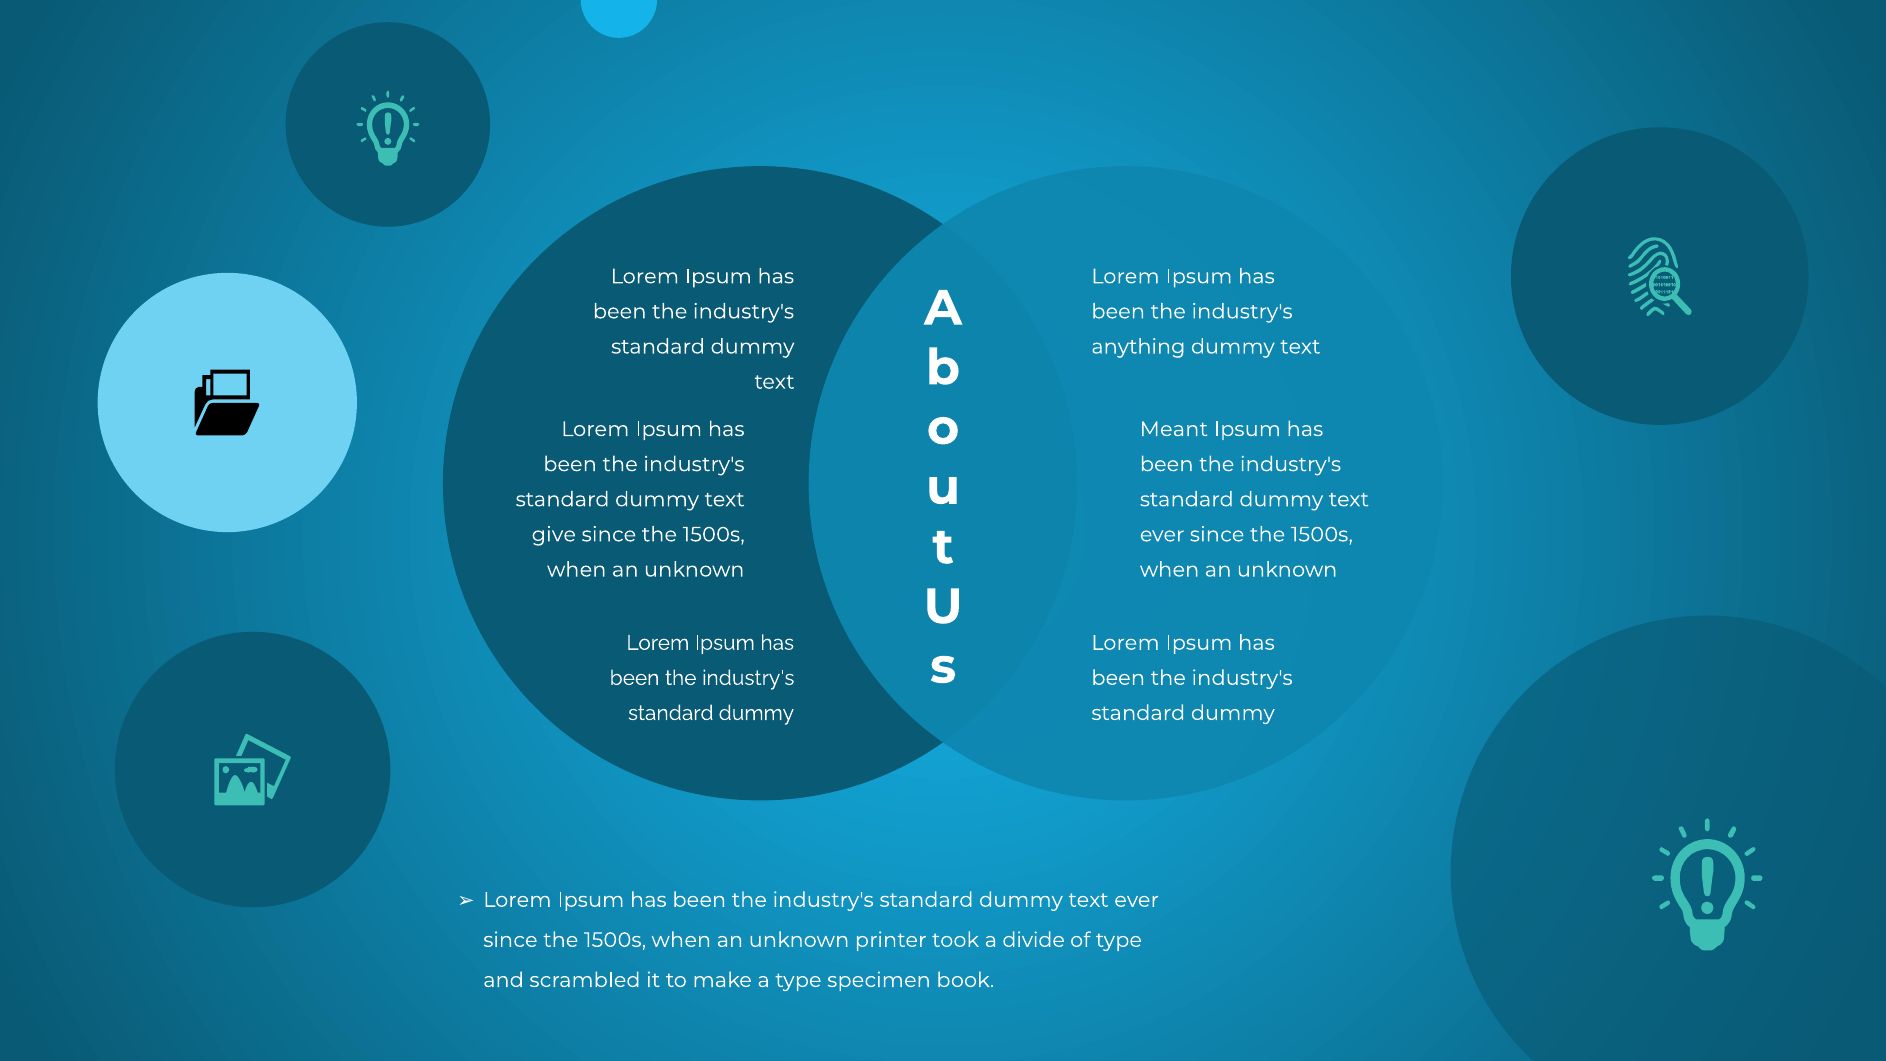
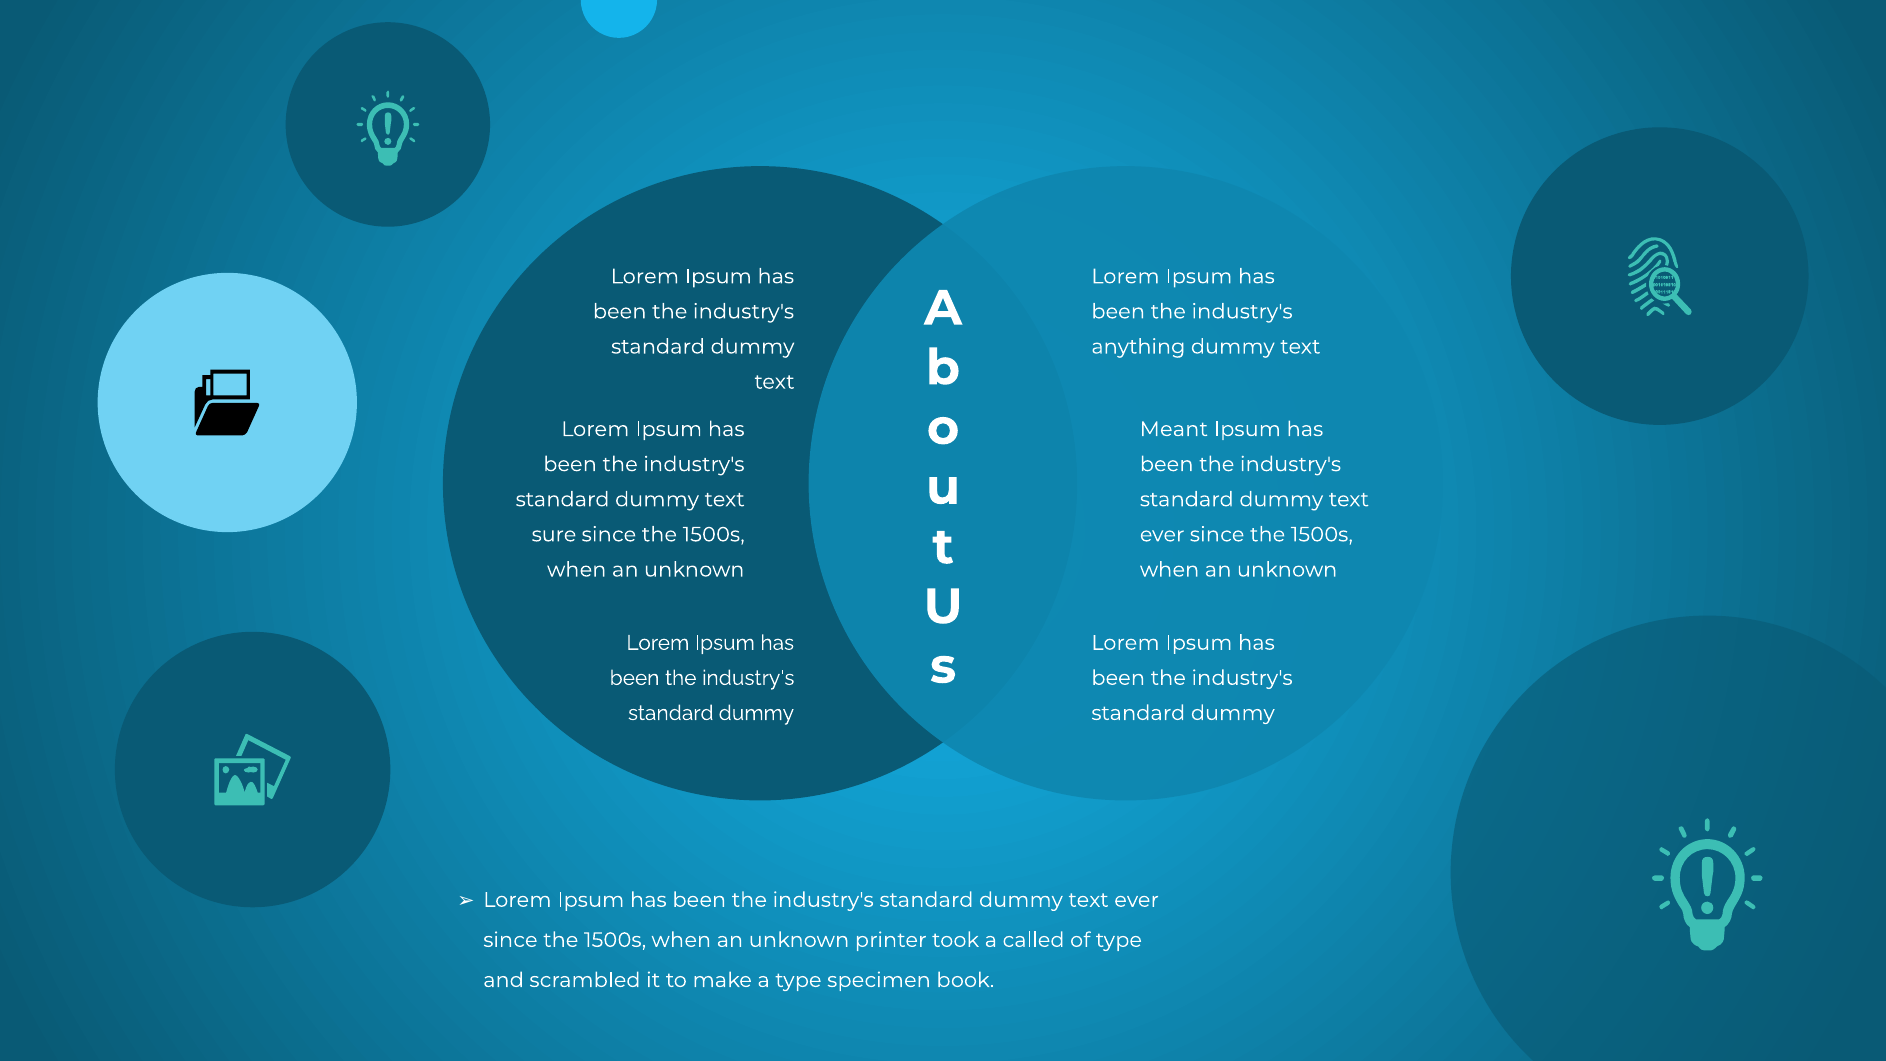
give: give -> sure
divide: divide -> called
